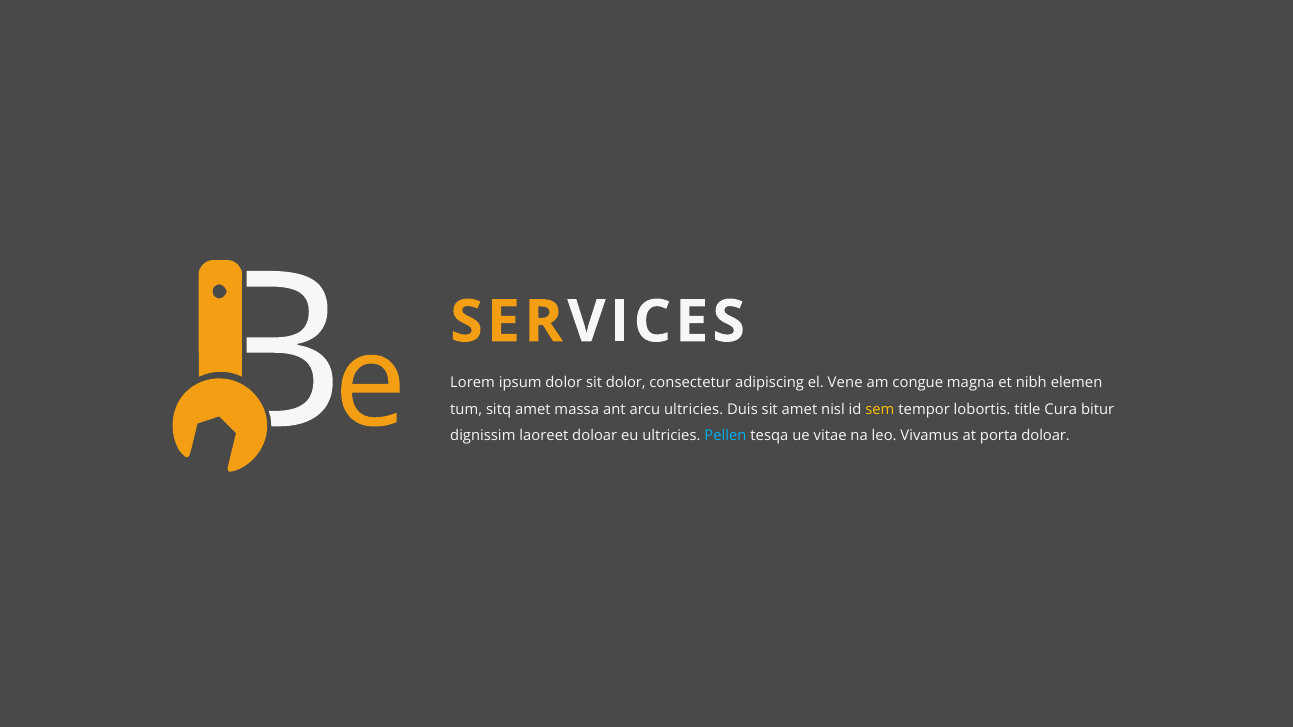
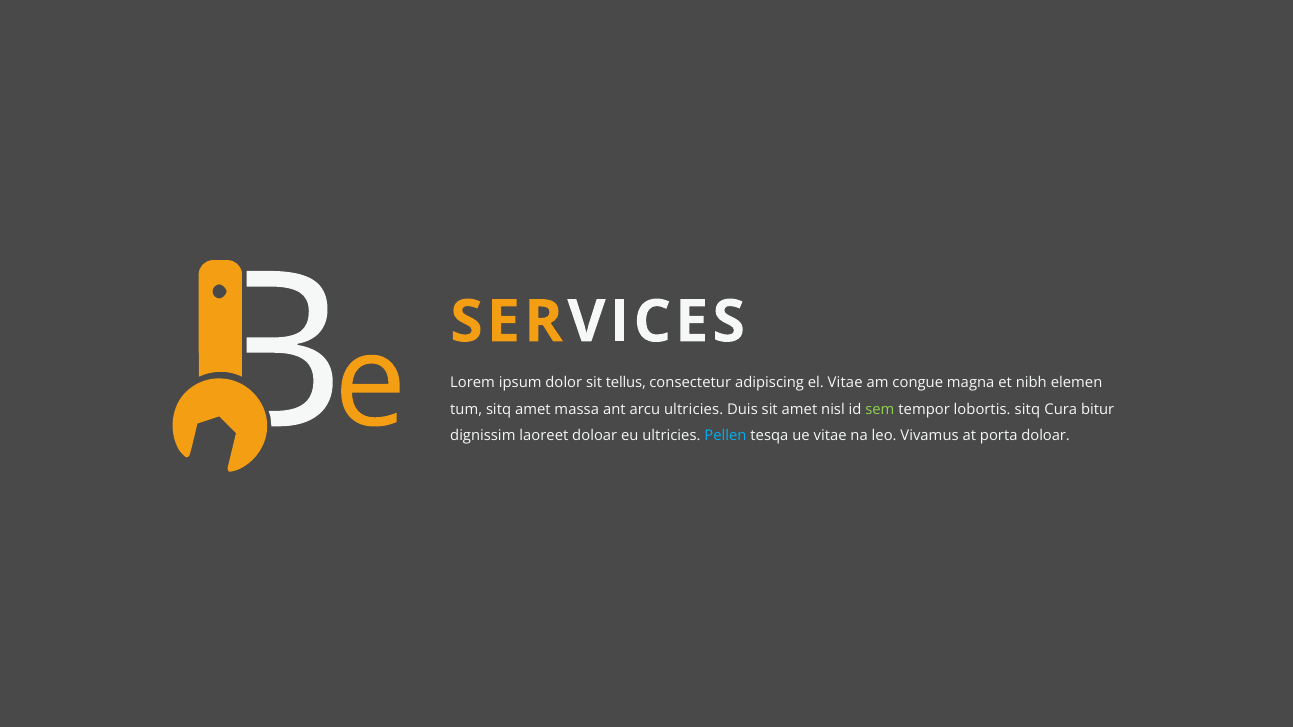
sit dolor: dolor -> tellus
el Vene: Vene -> Vitae
sem colour: yellow -> light green
lobortis title: title -> sitq
